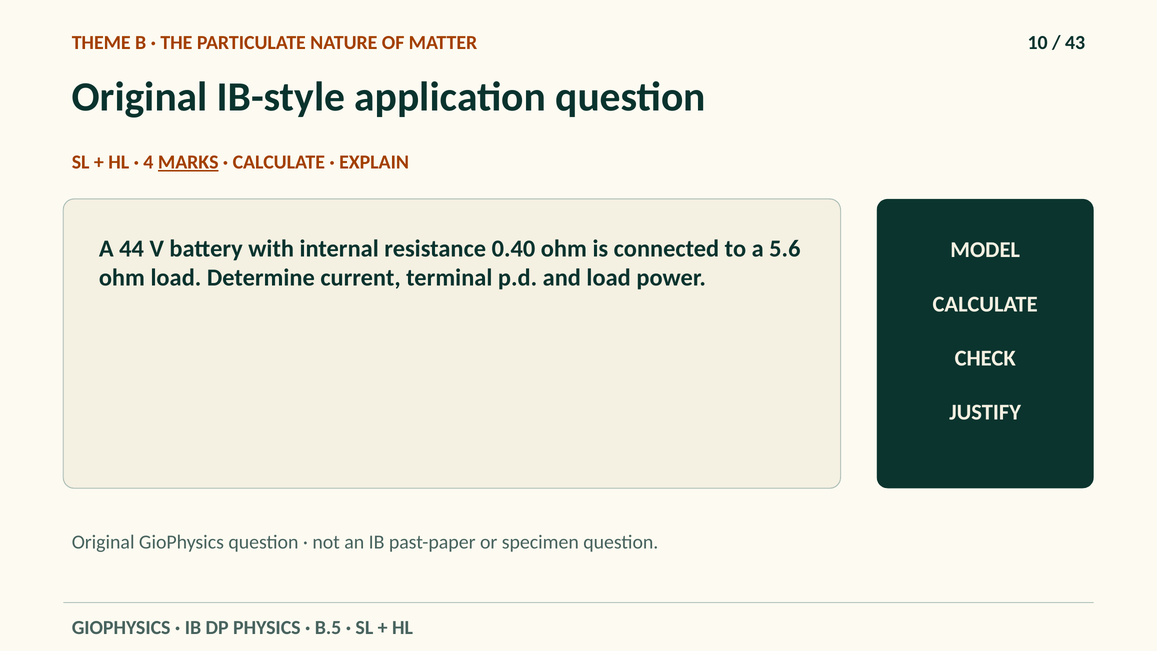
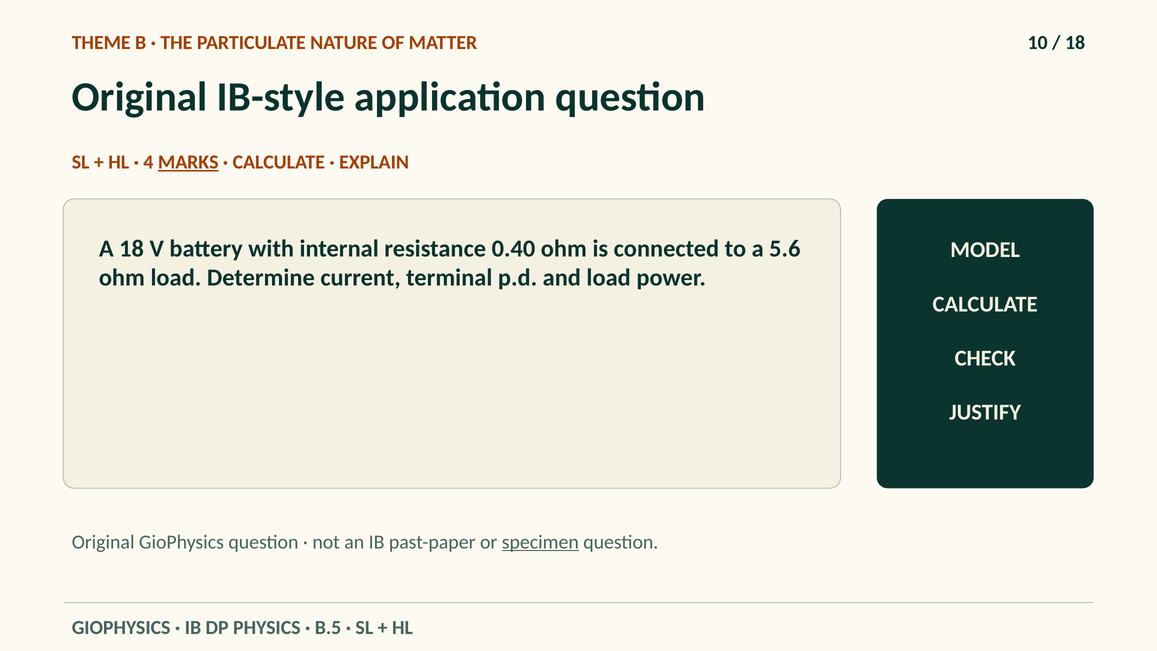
43 at (1075, 43): 43 -> 18
A 44: 44 -> 18
specimen underline: none -> present
